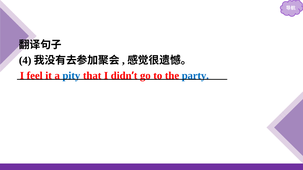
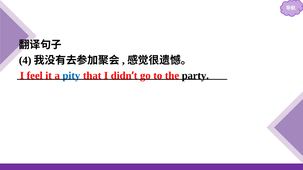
party colour: blue -> black
